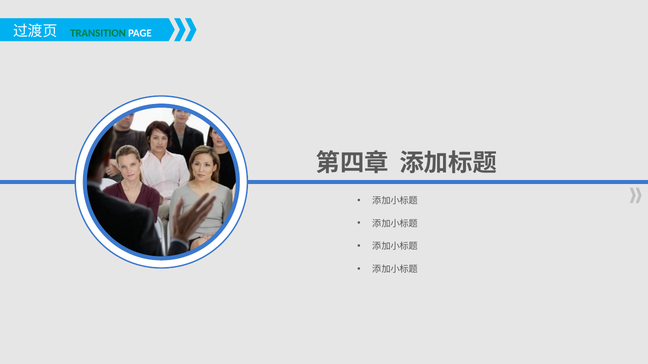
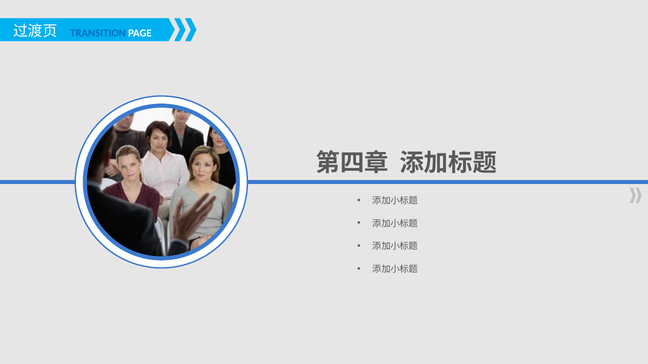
TRANSITION colour: green -> blue
